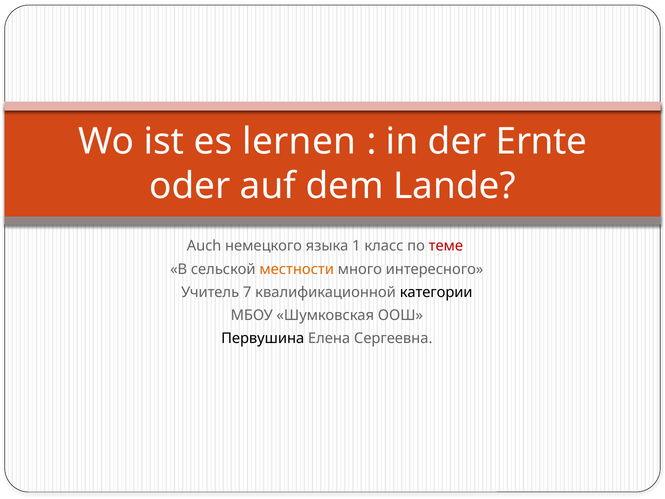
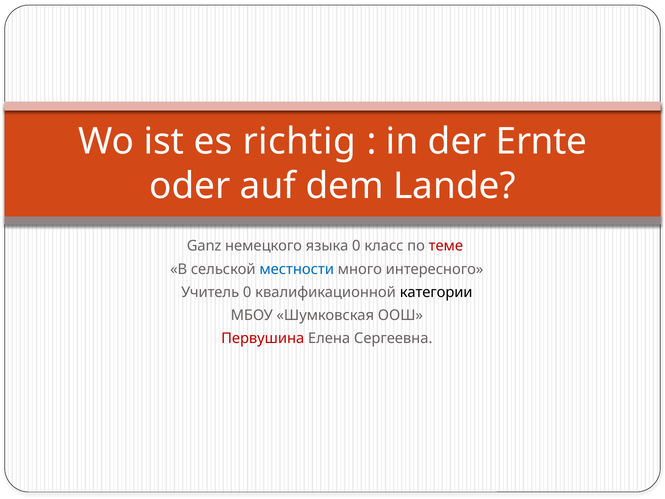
lernen: lernen -> richtig
Auch: Auch -> Ganz
языка 1: 1 -> 0
местности colour: orange -> blue
Учитель 7: 7 -> 0
Первушина colour: black -> red
